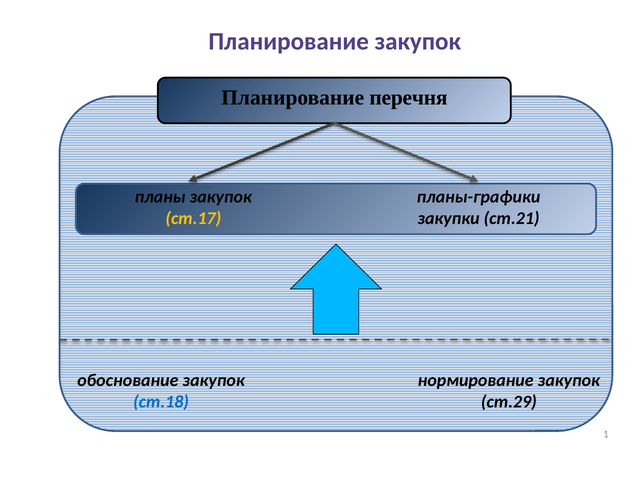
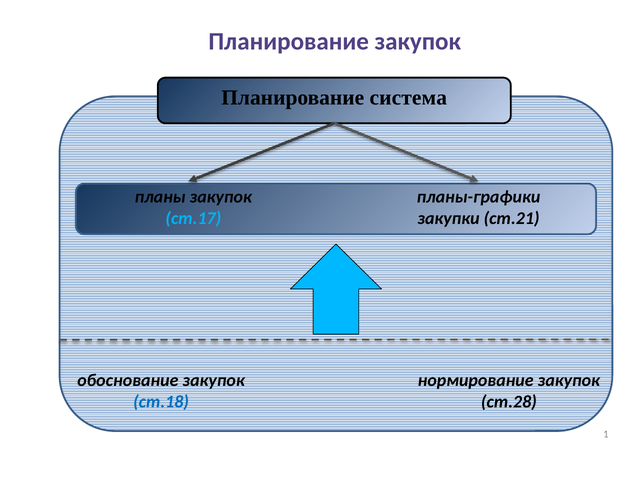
перечня: перечня -> система
ст.17 colour: yellow -> light blue
ст.29: ст.29 -> ст.28
